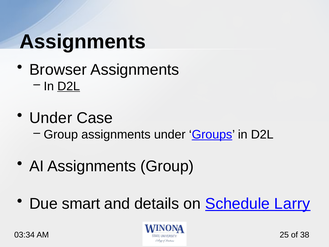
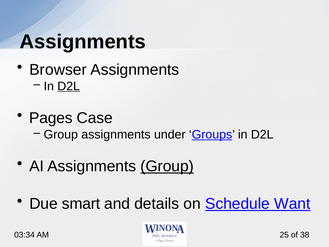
Under at (51, 118): Under -> Pages
Group at (167, 166) underline: none -> present
Larry: Larry -> Want
